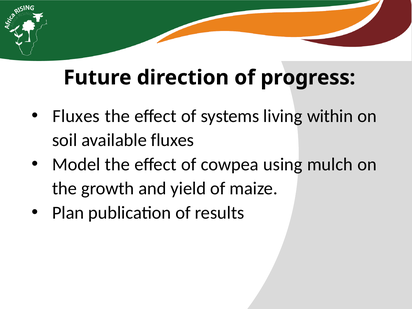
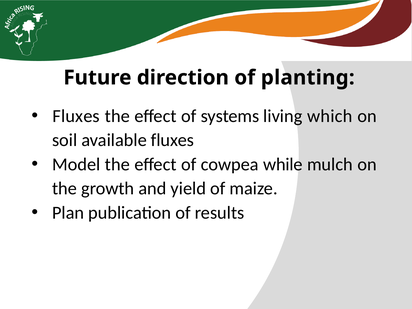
progress: progress -> planting
within: within -> which
using: using -> while
